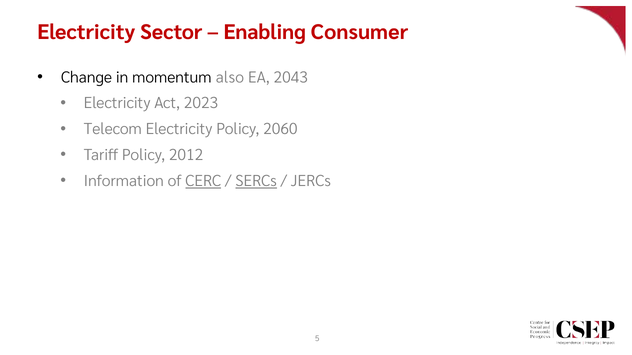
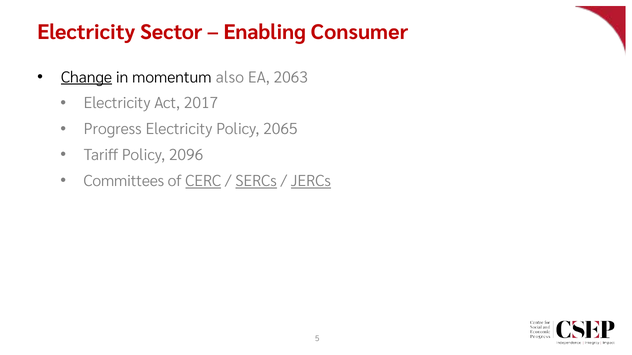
Change underline: none -> present
2043: 2043 -> 2063
2023: 2023 -> 2017
Telecom: Telecom -> Progress
2060: 2060 -> 2065
2012: 2012 -> 2096
Information: Information -> Committees
JERCs underline: none -> present
